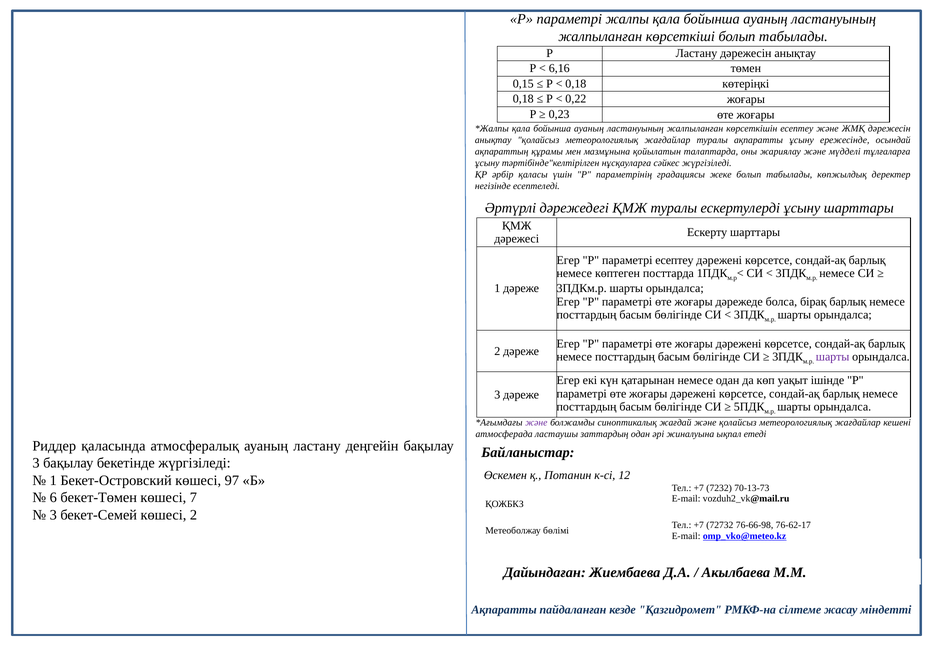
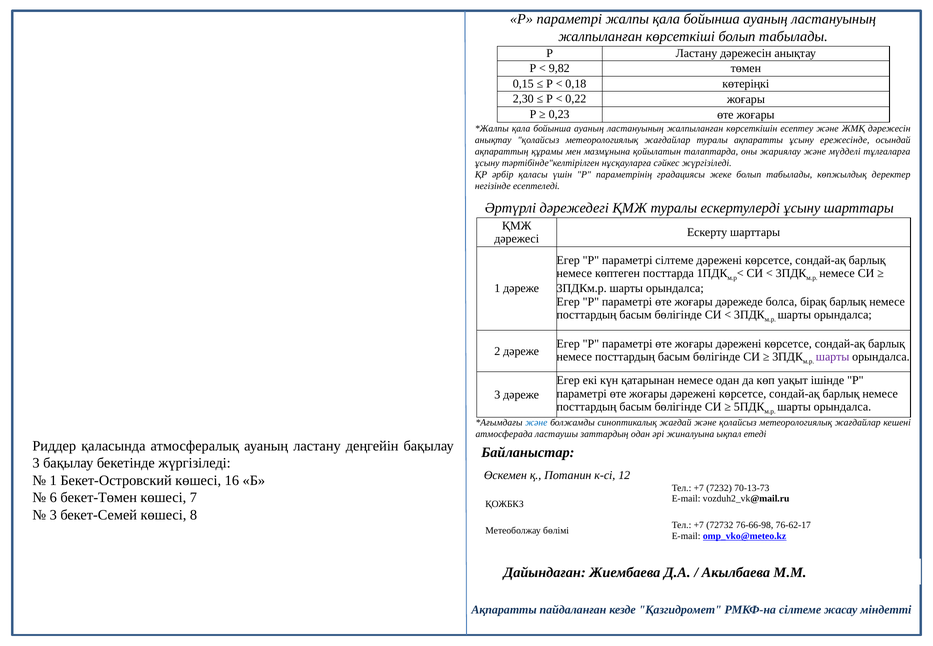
6,16: 6,16 -> 9,82
0,18 at (523, 99): 0,18 -> 2,30
параметрі есептеу: есептеу -> сілтеме
және at (536, 423) colour: purple -> blue
97: 97 -> 16
көшесі 2: 2 -> 8
